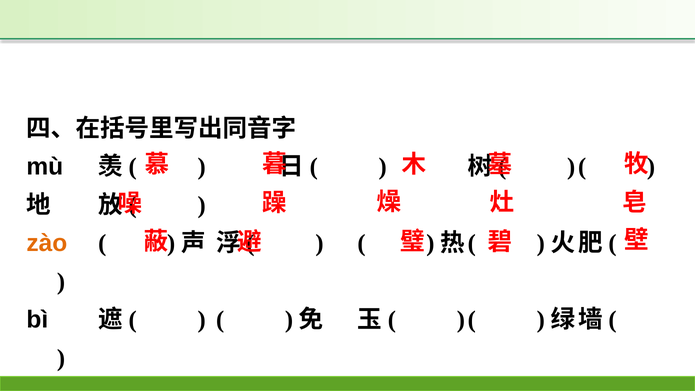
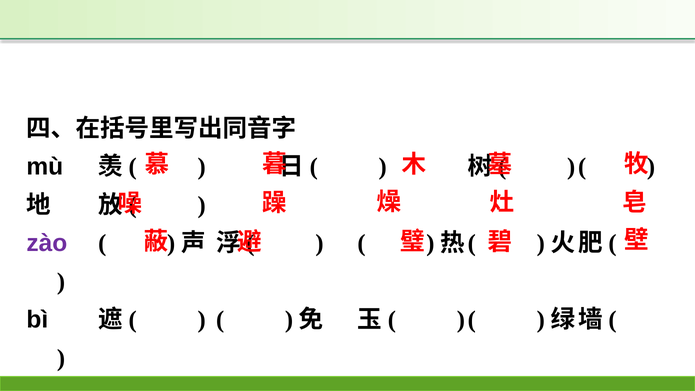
zào colour: orange -> purple
